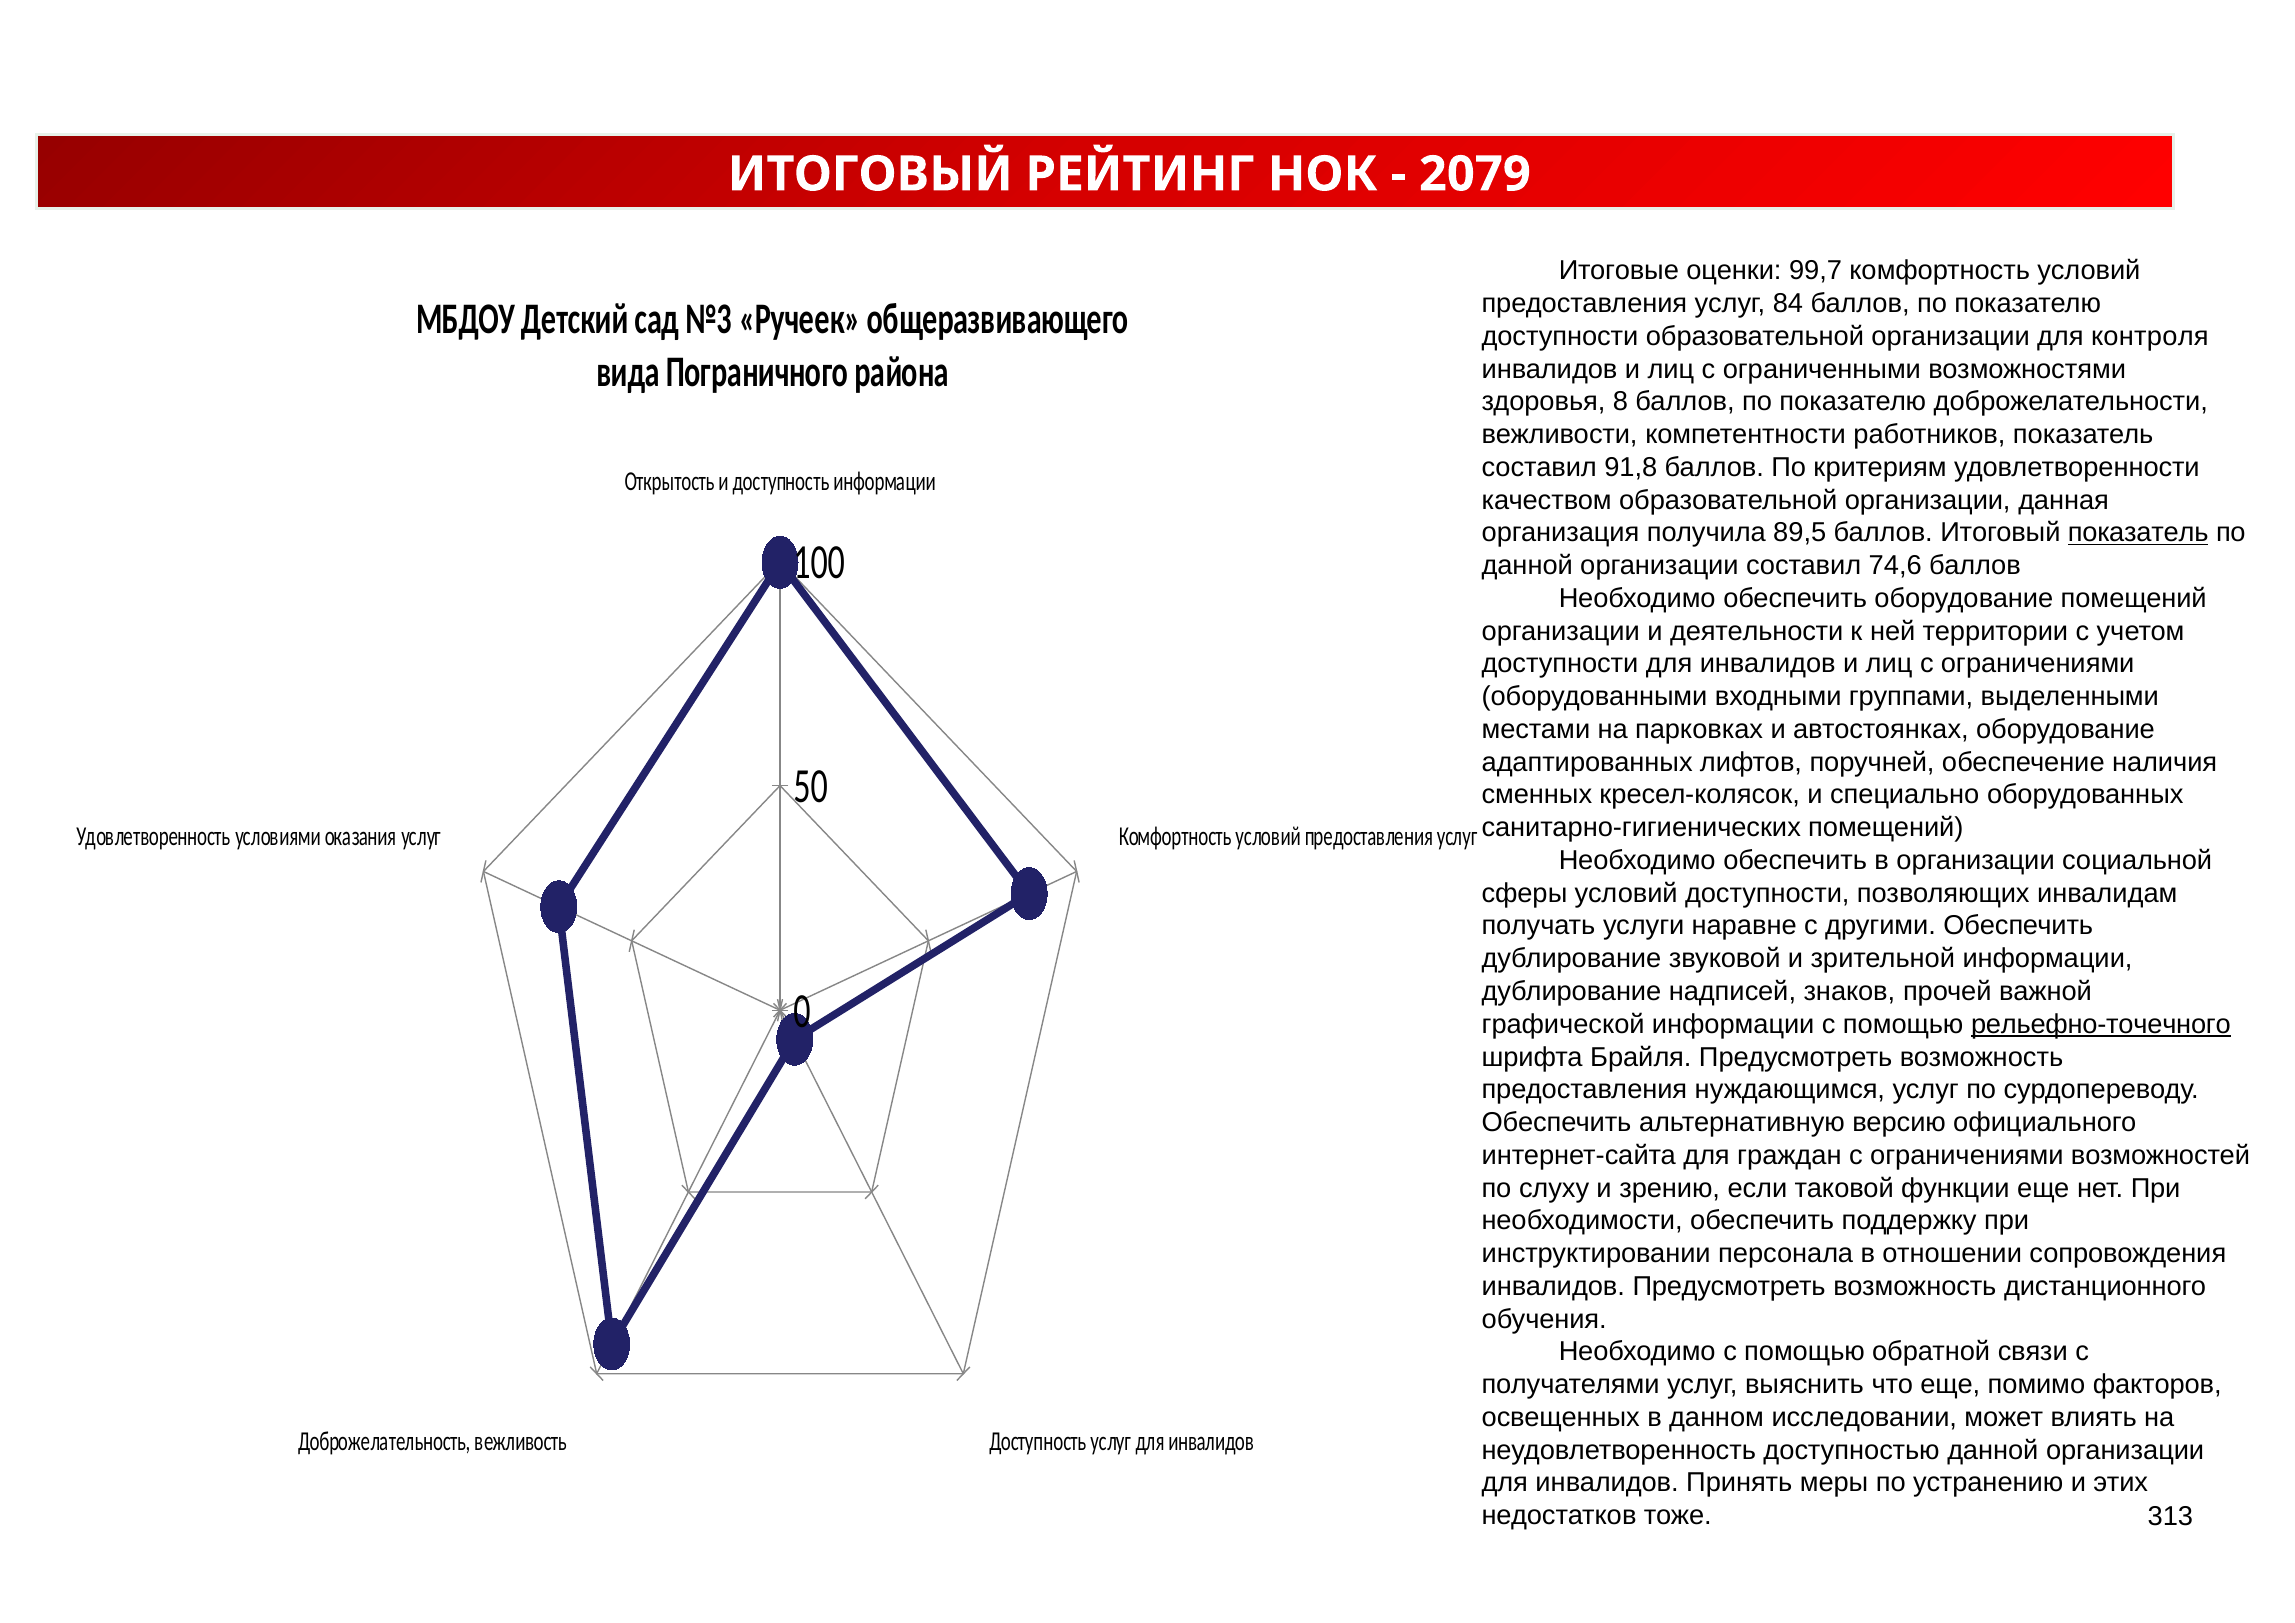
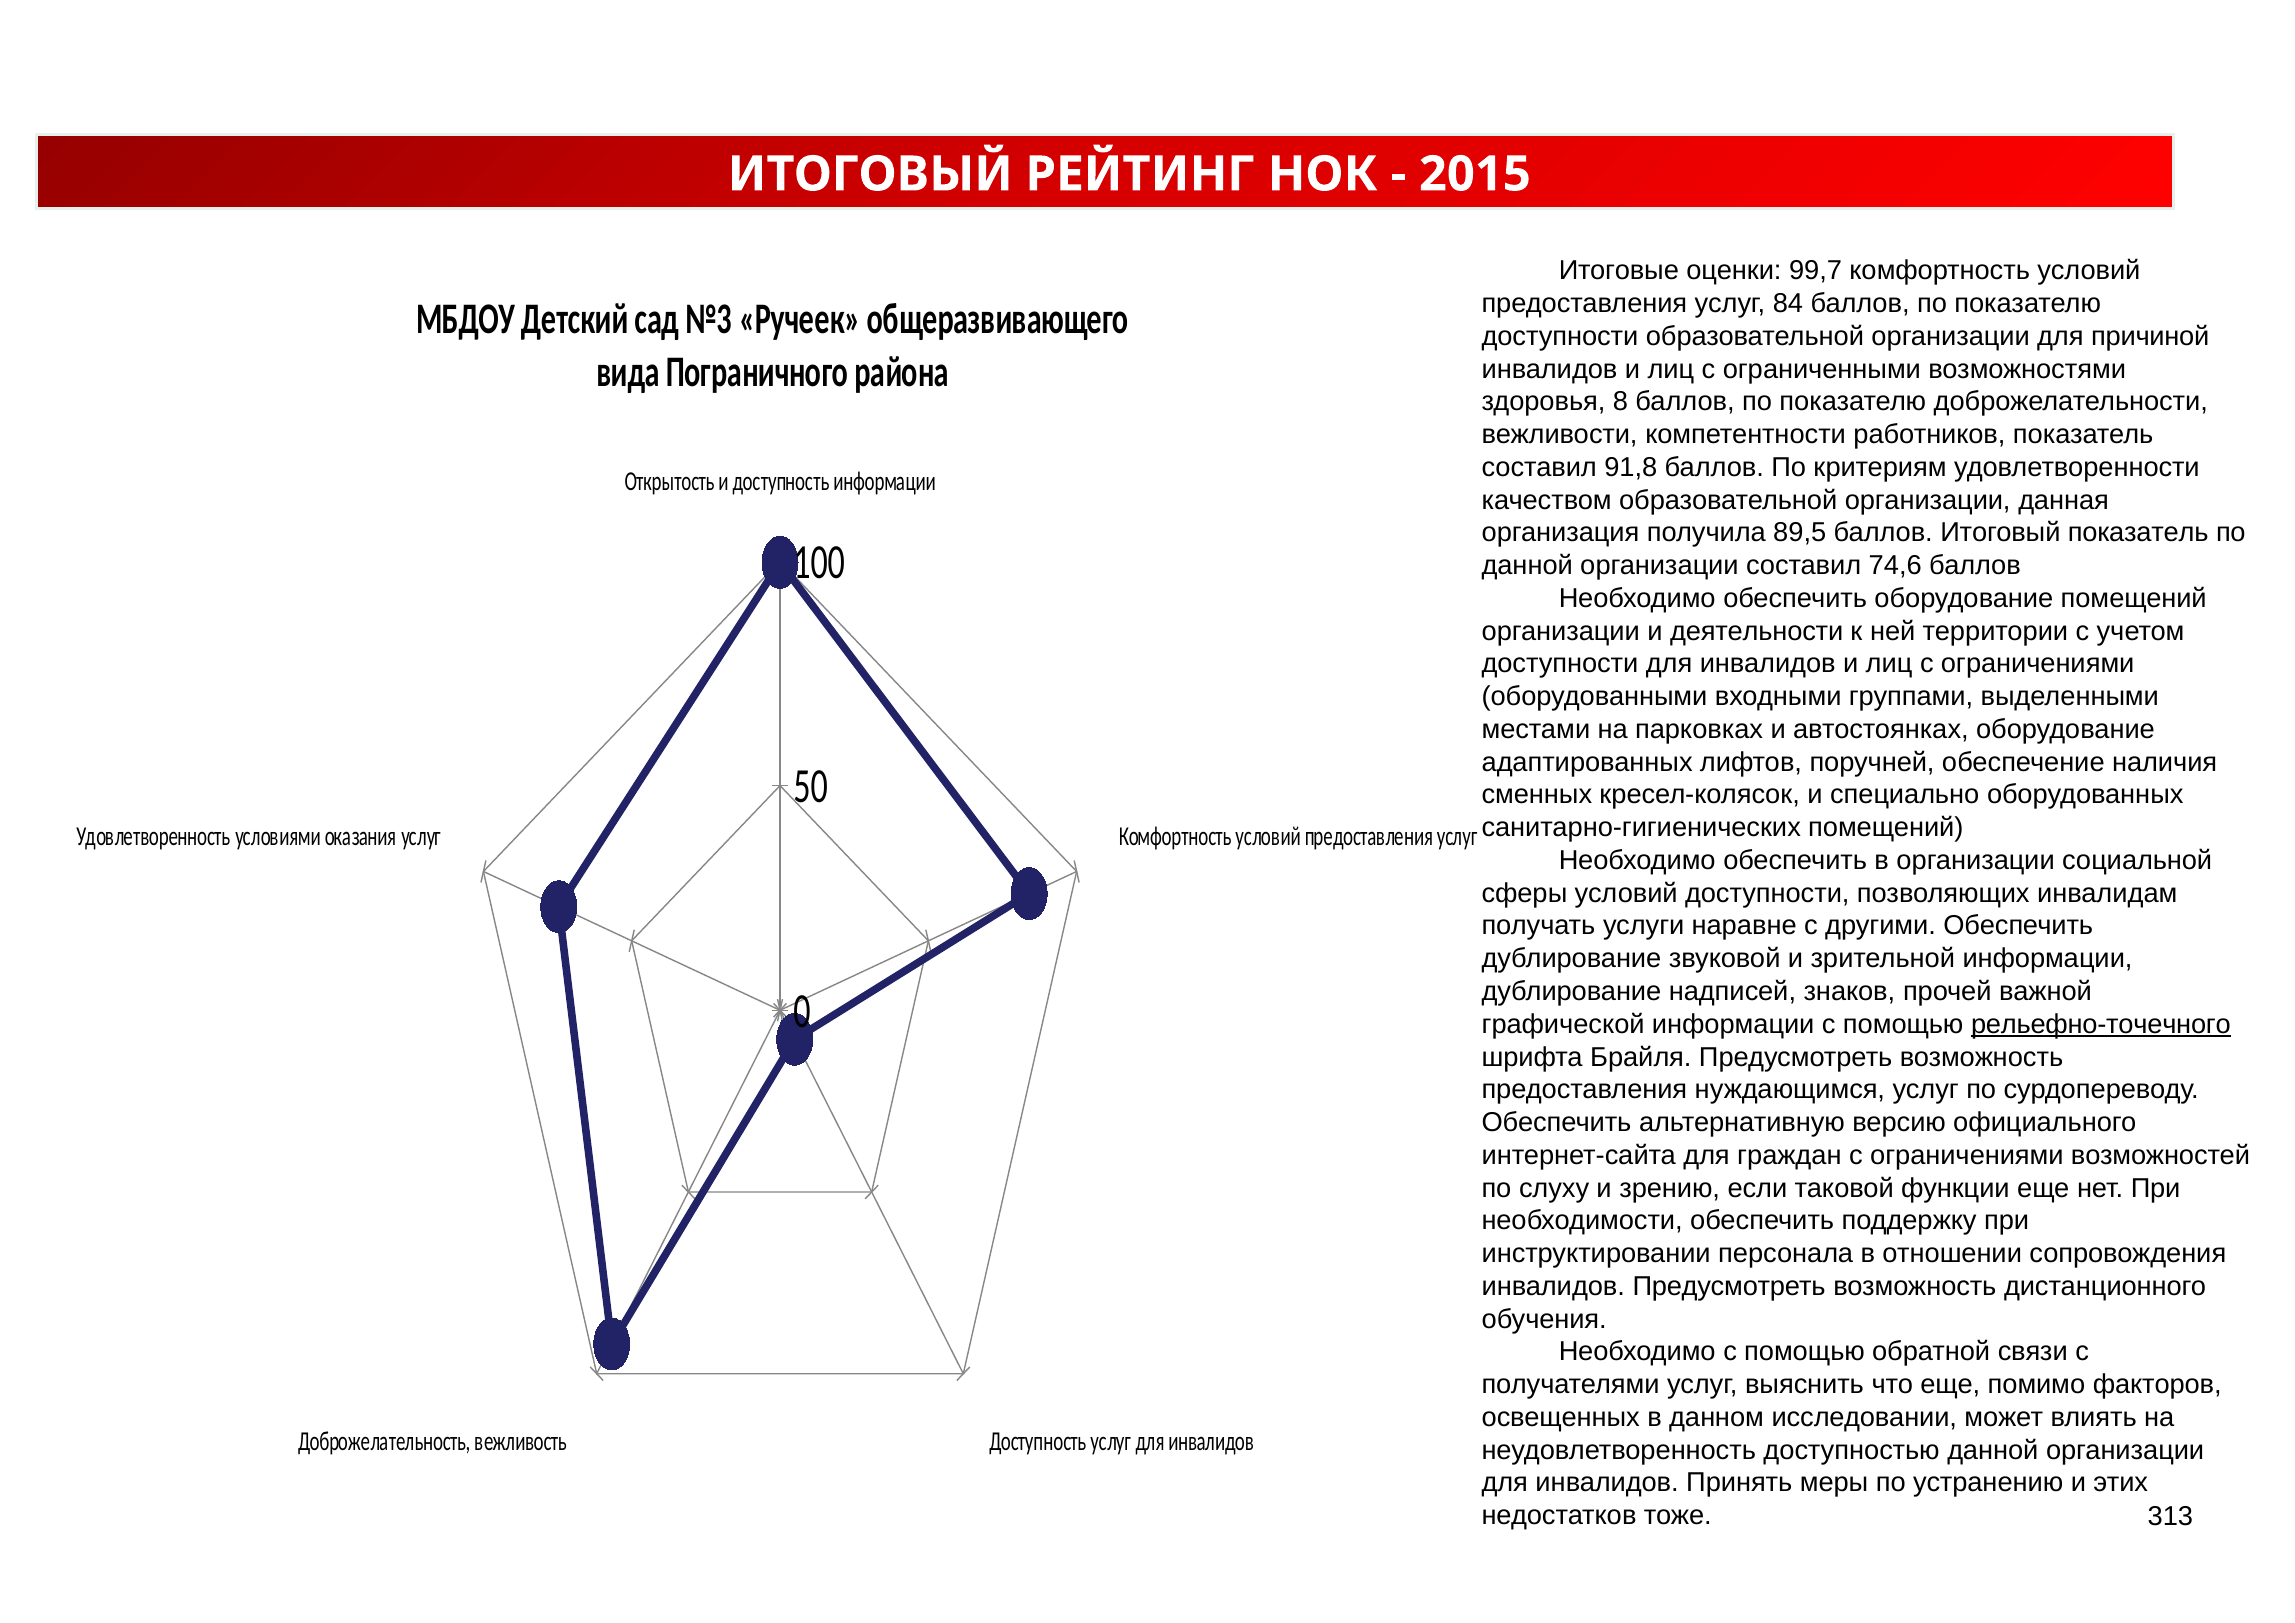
2079: 2079 -> 2015
контроля: контроля -> причиной
показатель at (2138, 533) underline: present -> none
